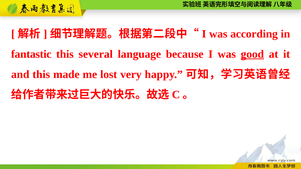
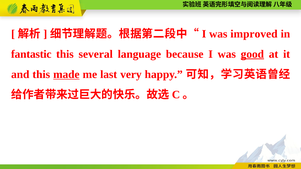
according: according -> improved
made underline: none -> present
lost: lost -> last
